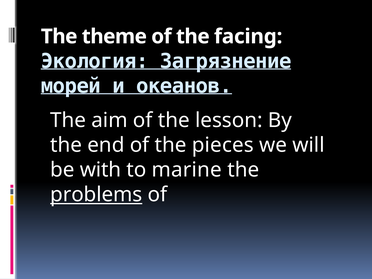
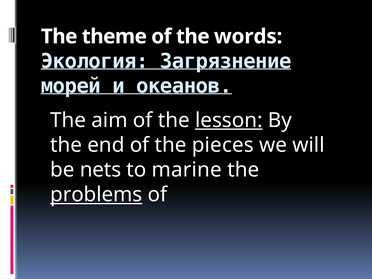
facing: facing -> words
lesson underline: none -> present
with: with -> nets
